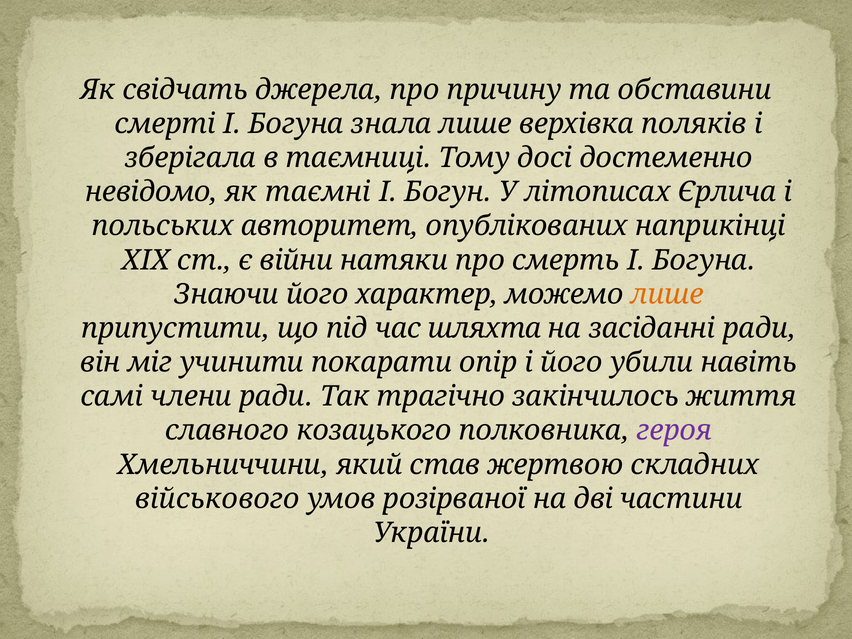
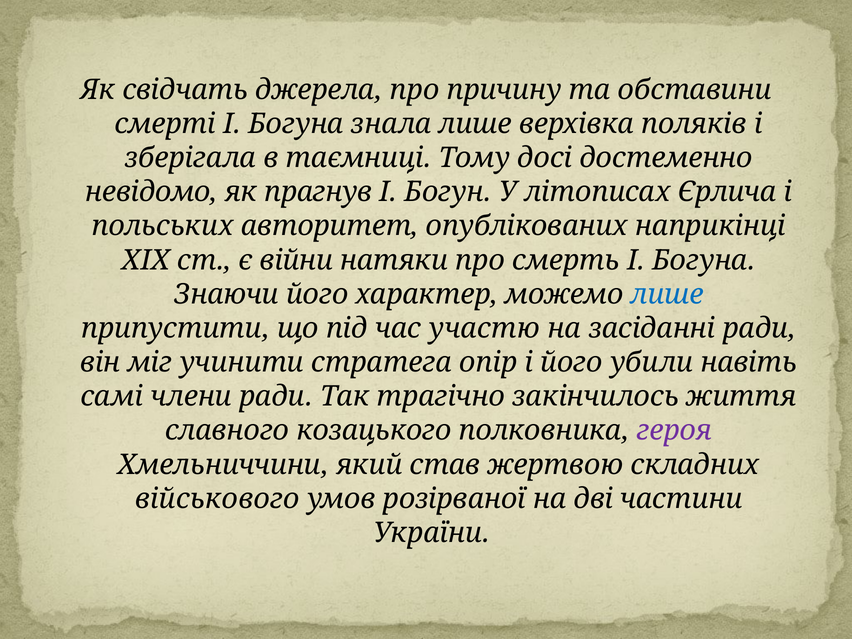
таємні: таємні -> прагнув
лише at (667, 294) colour: orange -> blue
шляхта: шляхта -> участю
покарати: покарати -> стратега
